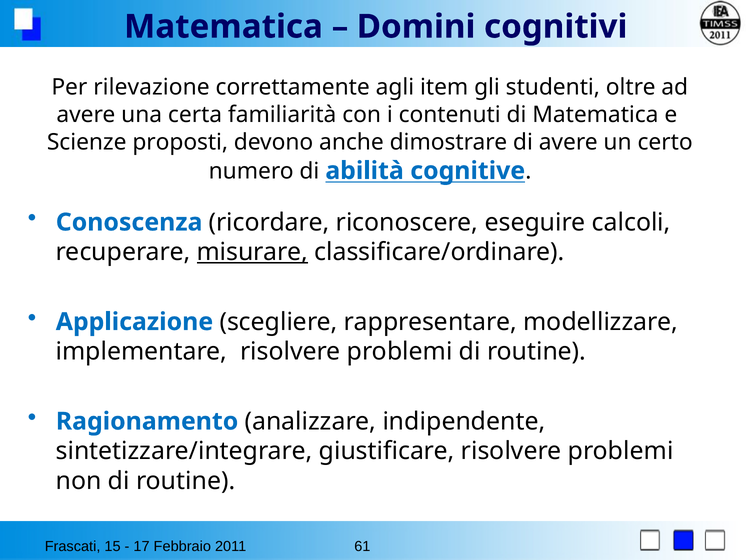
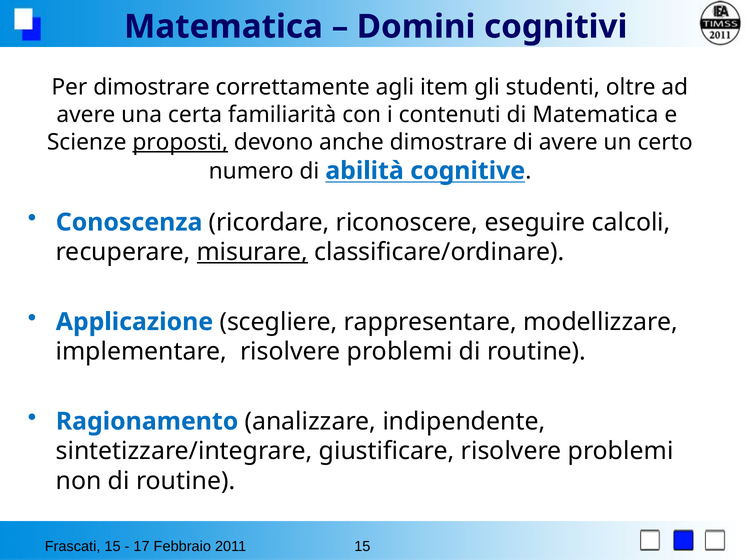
Per rilevazione: rilevazione -> dimostrare
proposti underline: none -> present
2011 61: 61 -> 15
